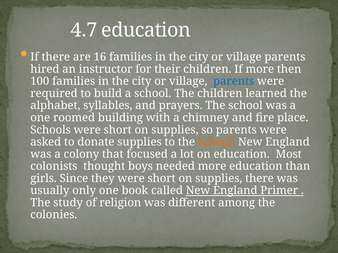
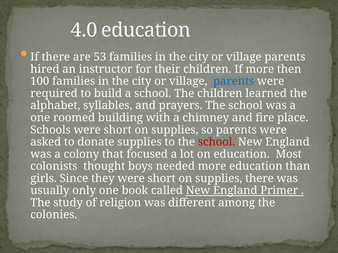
4.7: 4.7 -> 4.0
16: 16 -> 53
school at (217, 142) colour: orange -> red
